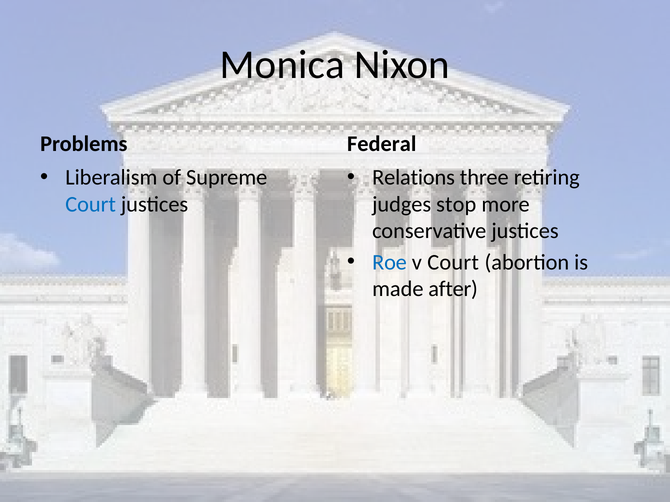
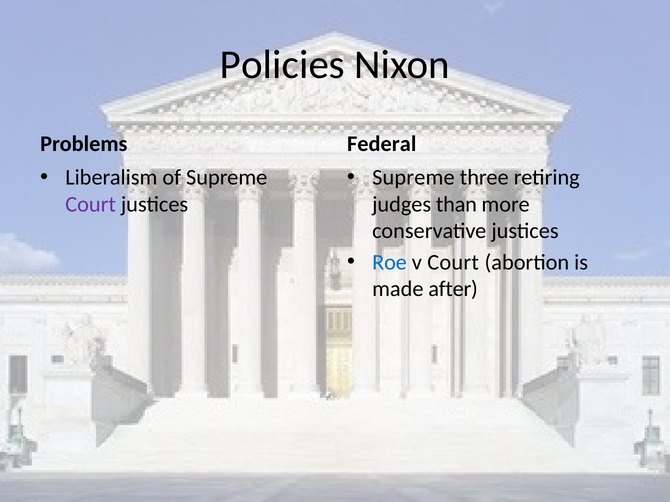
Monica: Monica -> Policies
Relations at (414, 178): Relations -> Supreme
Court at (91, 204) colour: blue -> purple
stop: stop -> than
